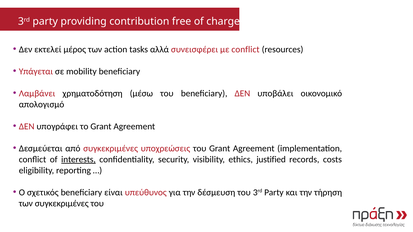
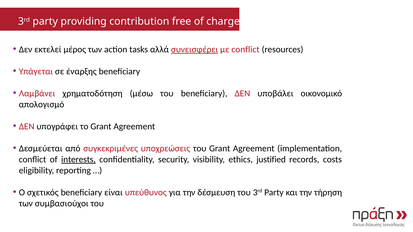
συνεισφέρει underline: none -> present
mobility: mobility -> έναρξης
των συγκεκριμένες: συγκεκριμένες -> συμβασιούχοι
